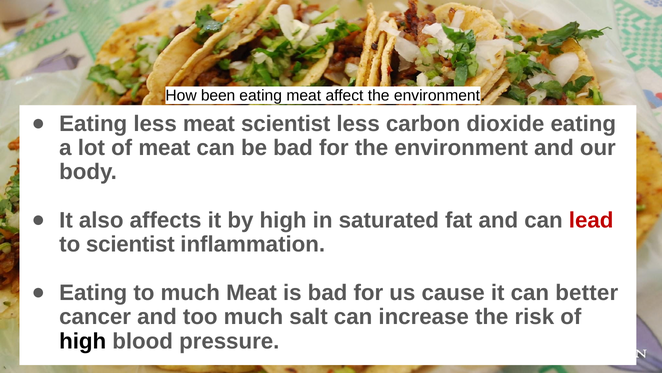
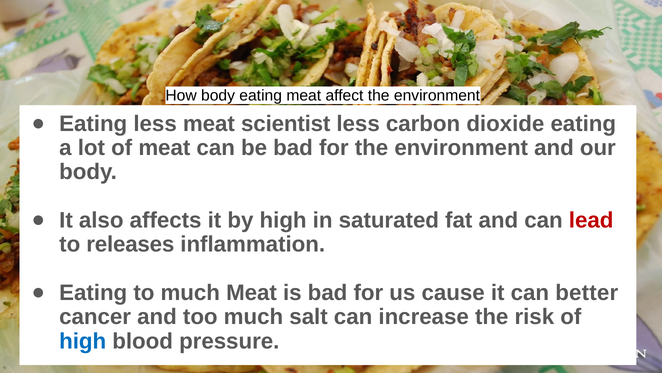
How been: been -> body
to scientist: scientist -> releases
high at (83, 341) colour: black -> blue
